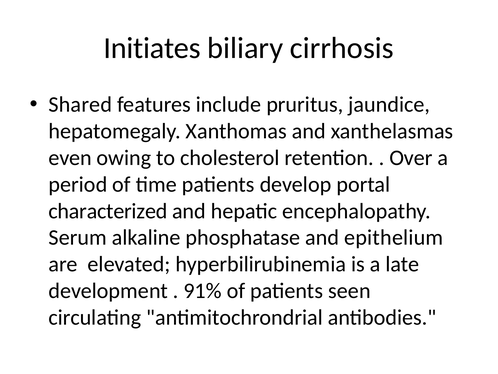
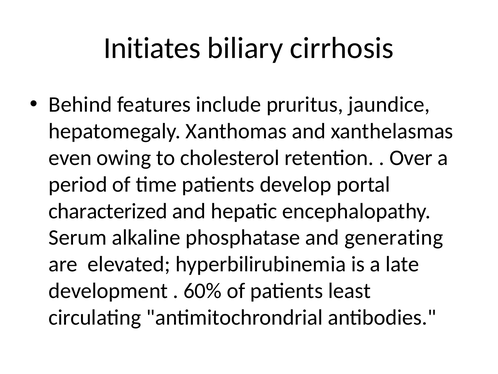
Shared: Shared -> Behind
epithelium: epithelium -> generating
91%: 91% -> 60%
seen: seen -> least
